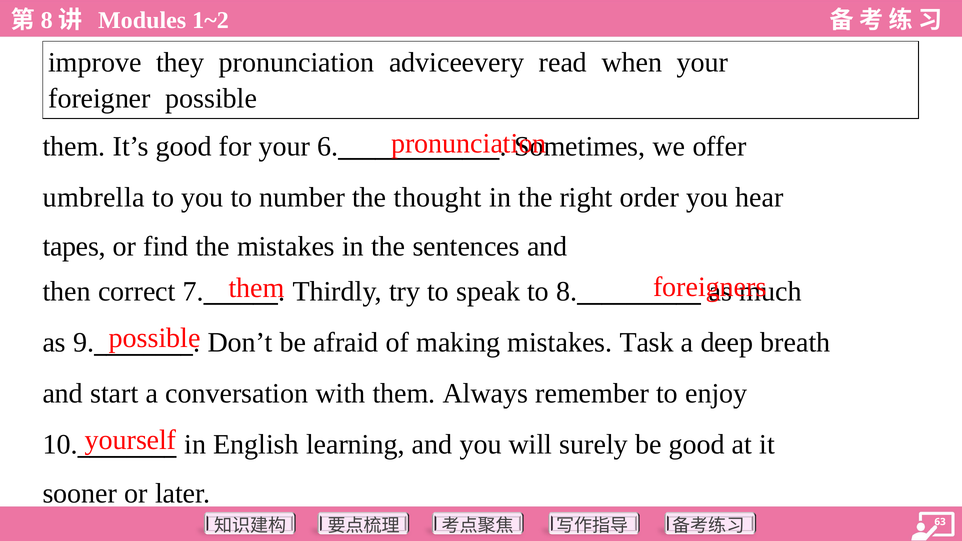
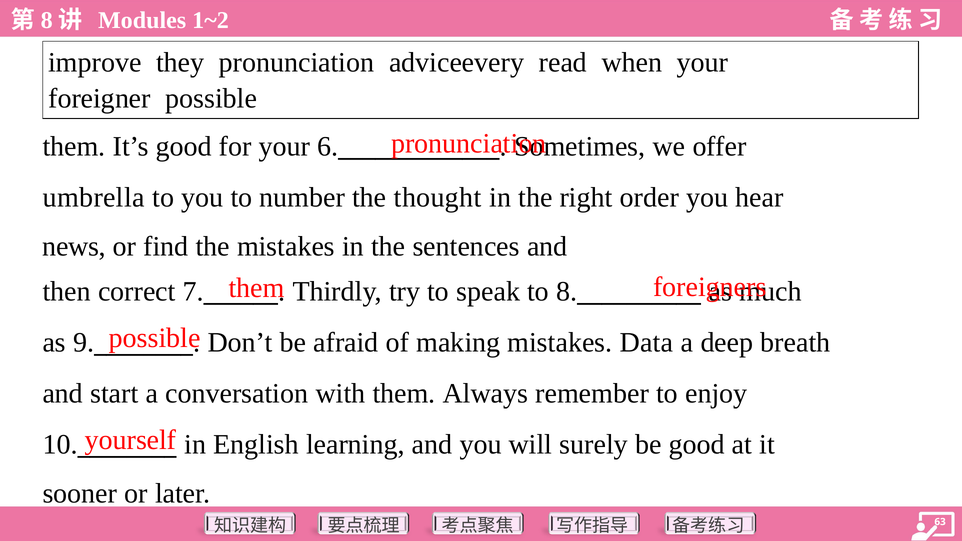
tapes: tapes -> news
Task: Task -> Data
